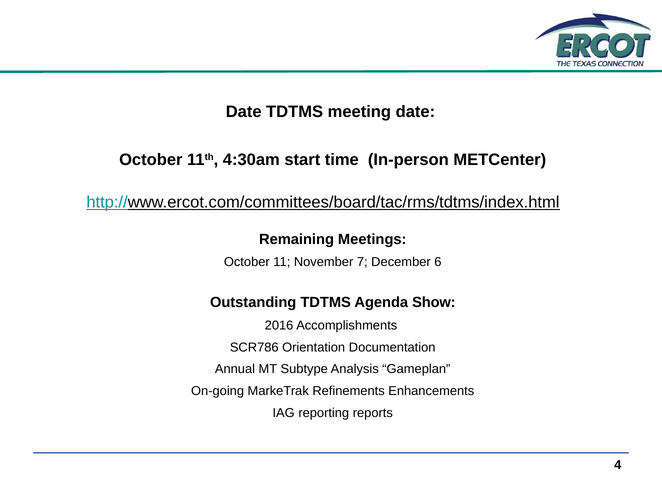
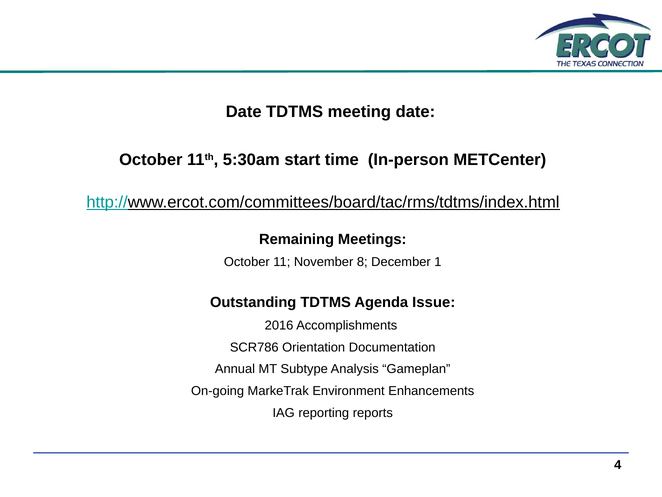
4:30am: 4:30am -> 5:30am
7: 7 -> 8
6: 6 -> 1
Show: Show -> Issue
Refinements: Refinements -> Environment
